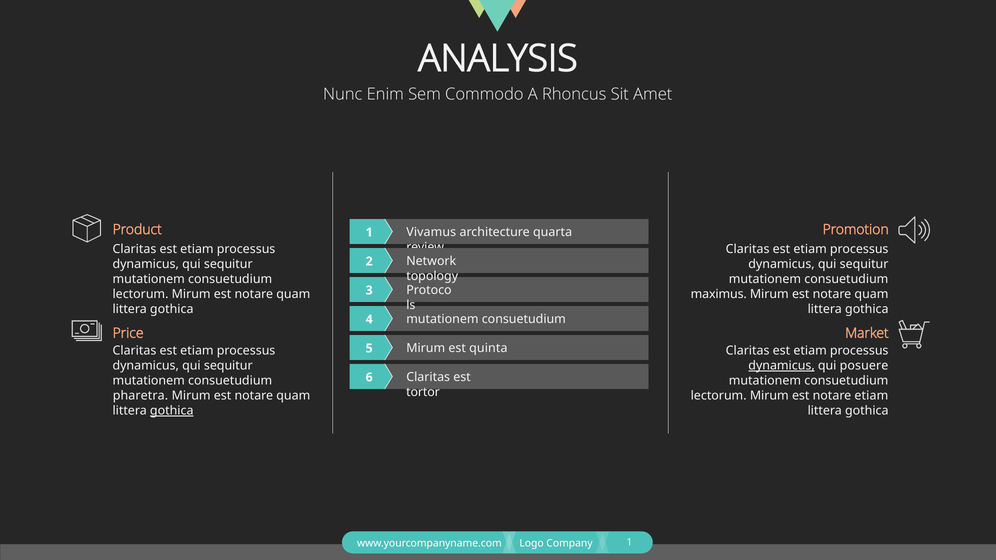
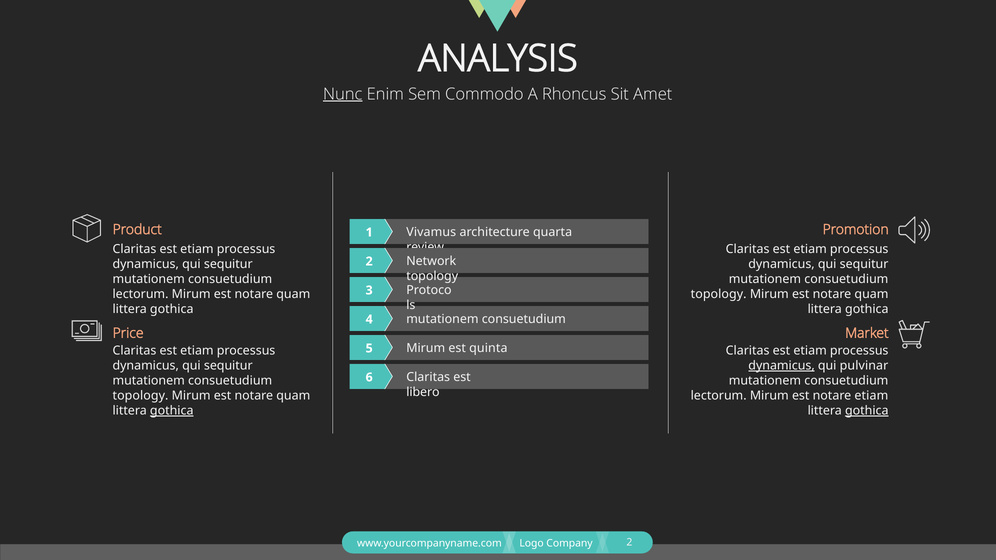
Nunc underline: none -> present
maximus at (719, 294): maximus -> topology
posuere: posuere -> pulvinar
tortor: tortor -> libero
pharetra at (140, 396): pharetra -> topology
gothica at (867, 411) underline: none -> present
1 at (629, 542): 1 -> 2
